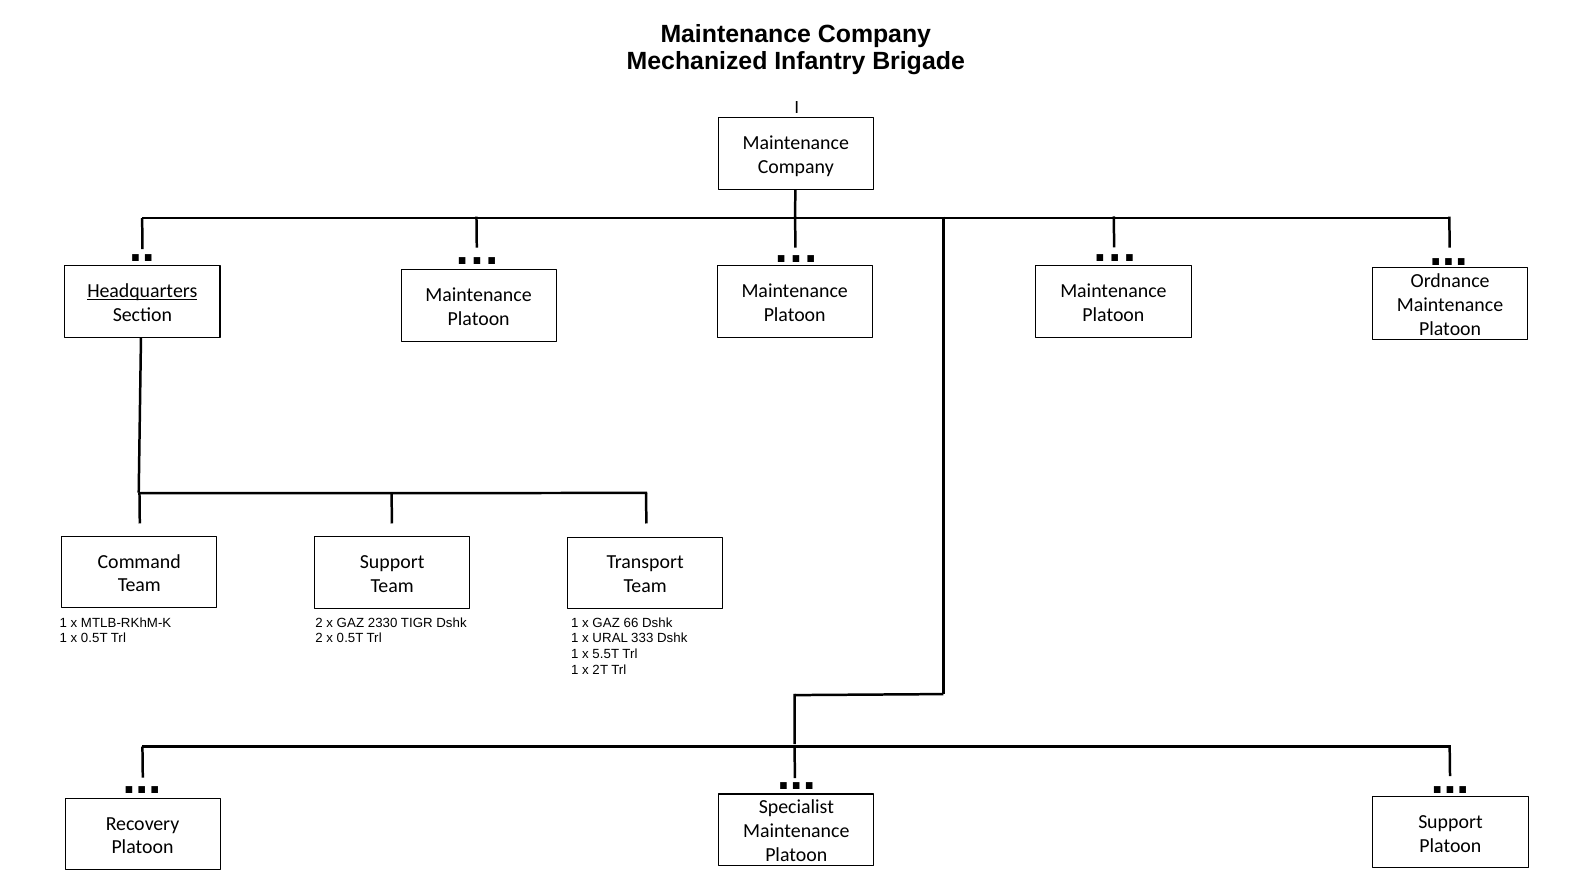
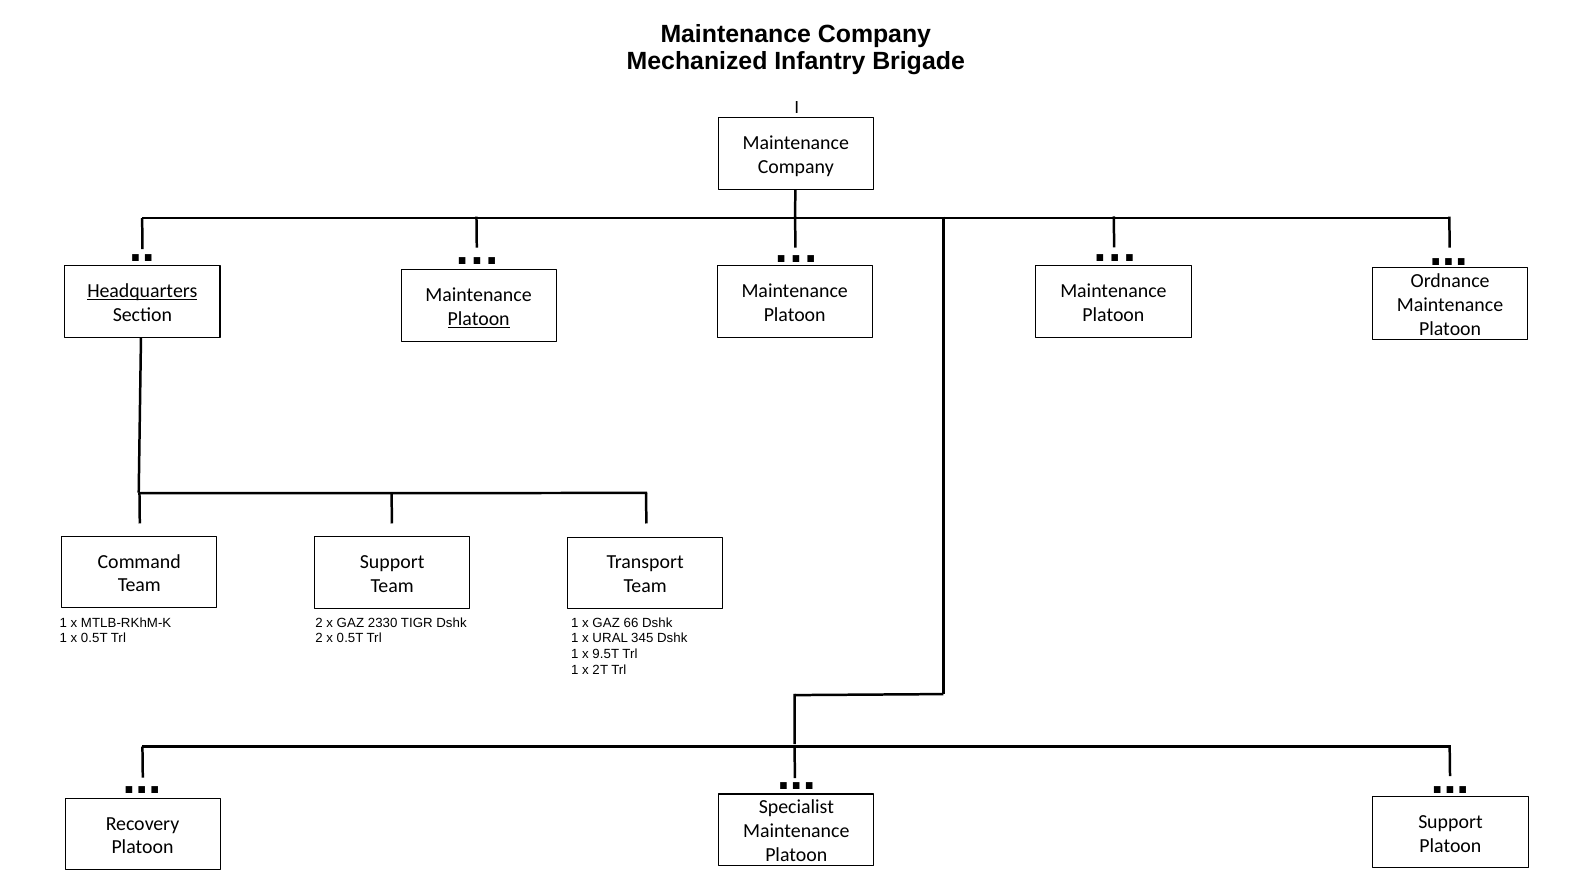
Platoon at (479, 319) underline: none -> present
333: 333 -> 345
5.5T: 5.5T -> 9.5T
